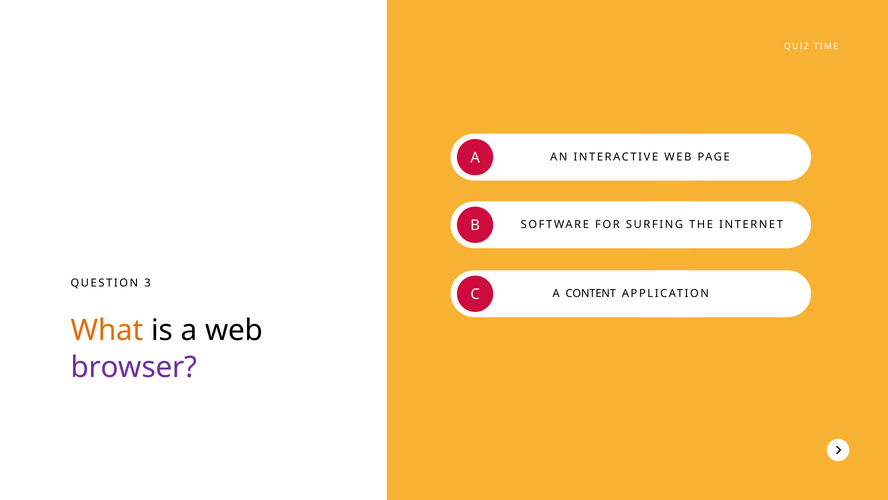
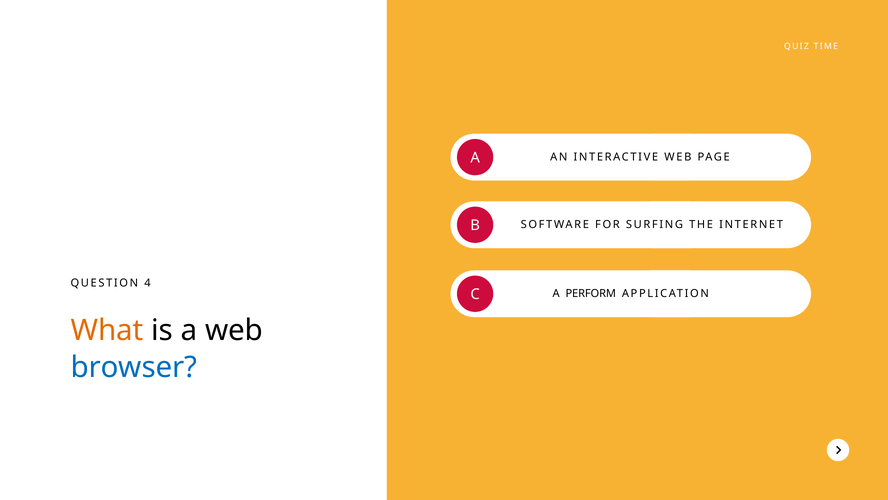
3: 3 -> 4
CONTENT: CONTENT -> PERFORM
browser colour: purple -> blue
